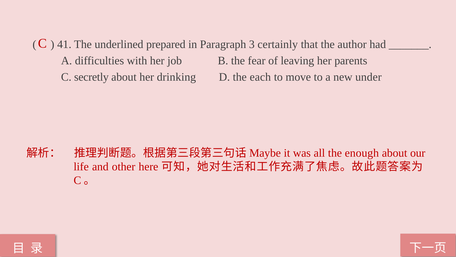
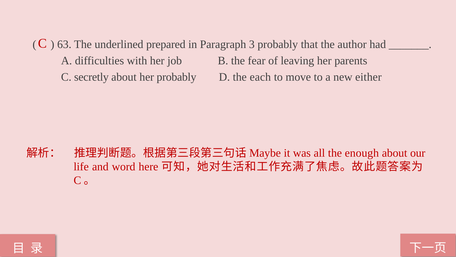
41: 41 -> 63
3 certainly: certainly -> probably
her drinking: drinking -> probably
under: under -> either
other: other -> word
